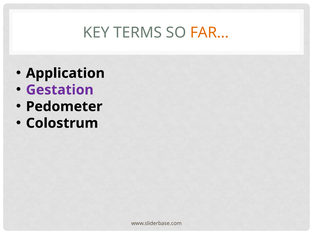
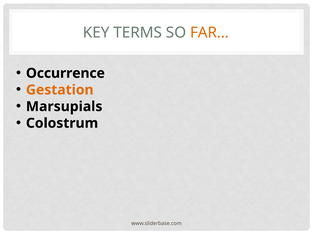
Application: Application -> Occurrence
Gestation colour: purple -> orange
Pedometer: Pedometer -> Marsupials
